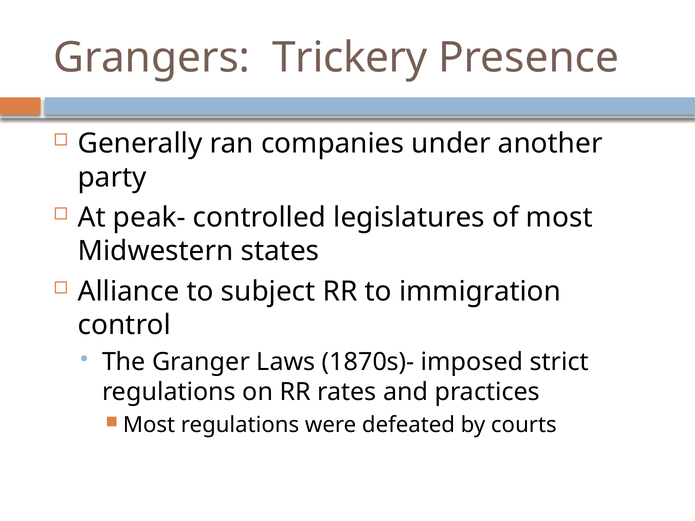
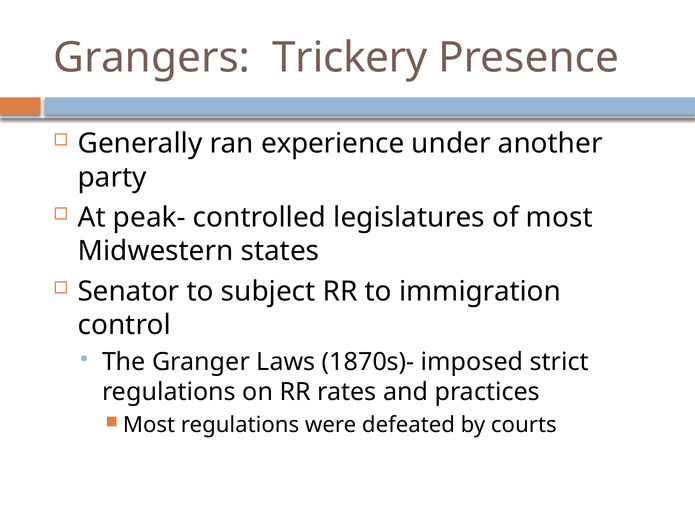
companies: companies -> experience
Alliance: Alliance -> Senator
